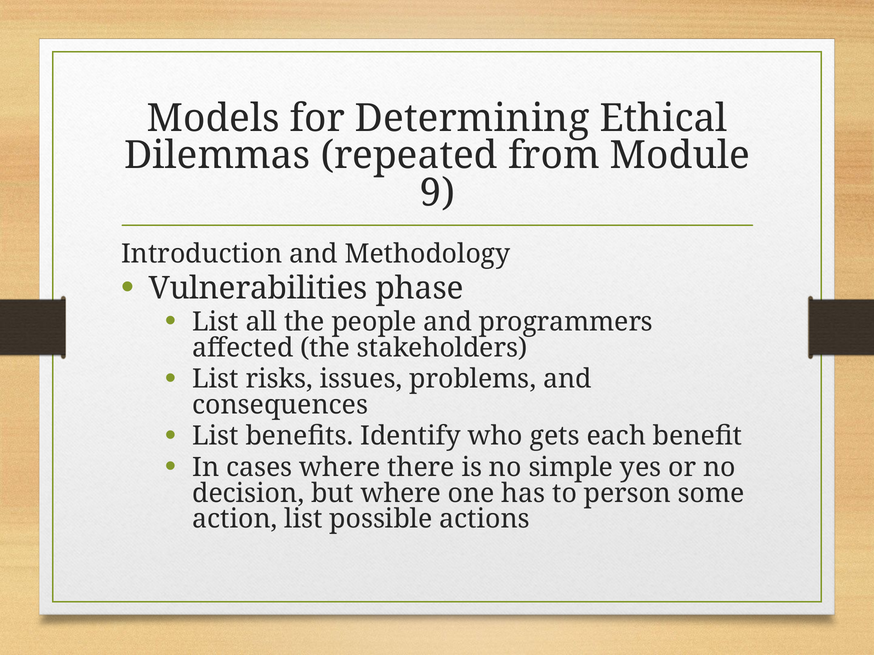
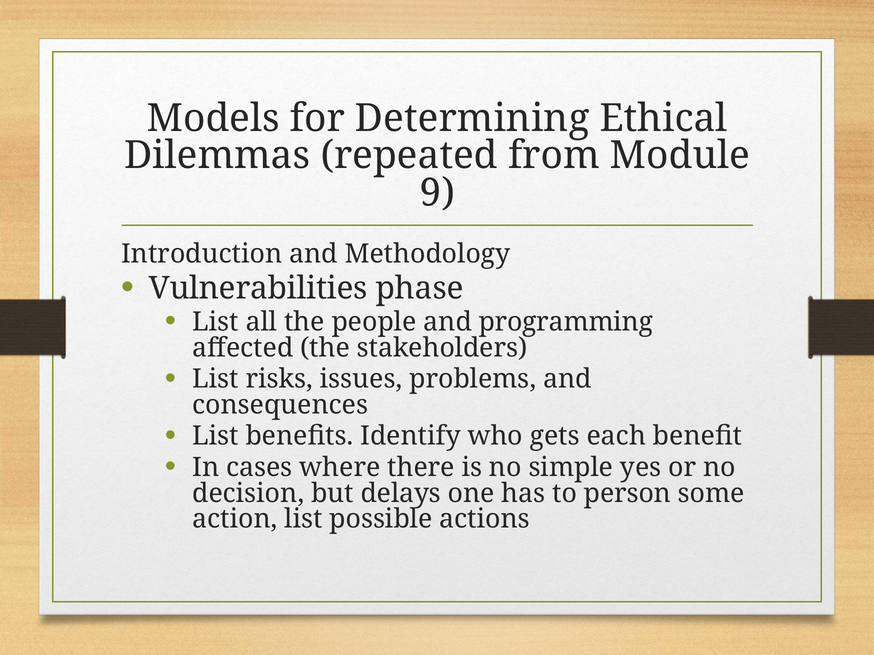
programmers: programmers -> programming
but where: where -> delays
